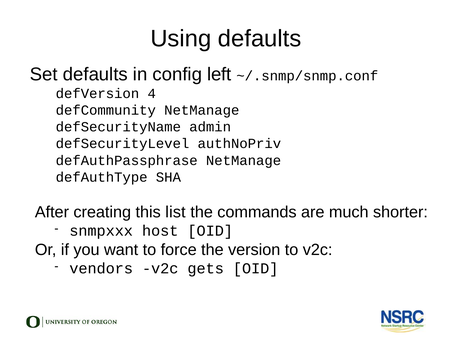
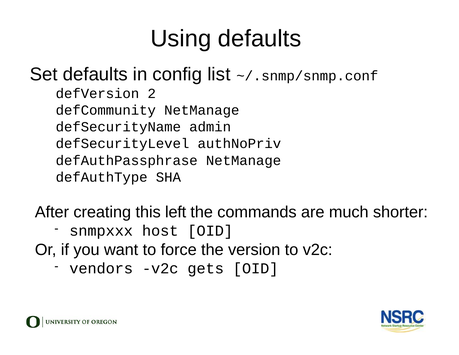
left: left -> list
4: 4 -> 2
list: list -> left
